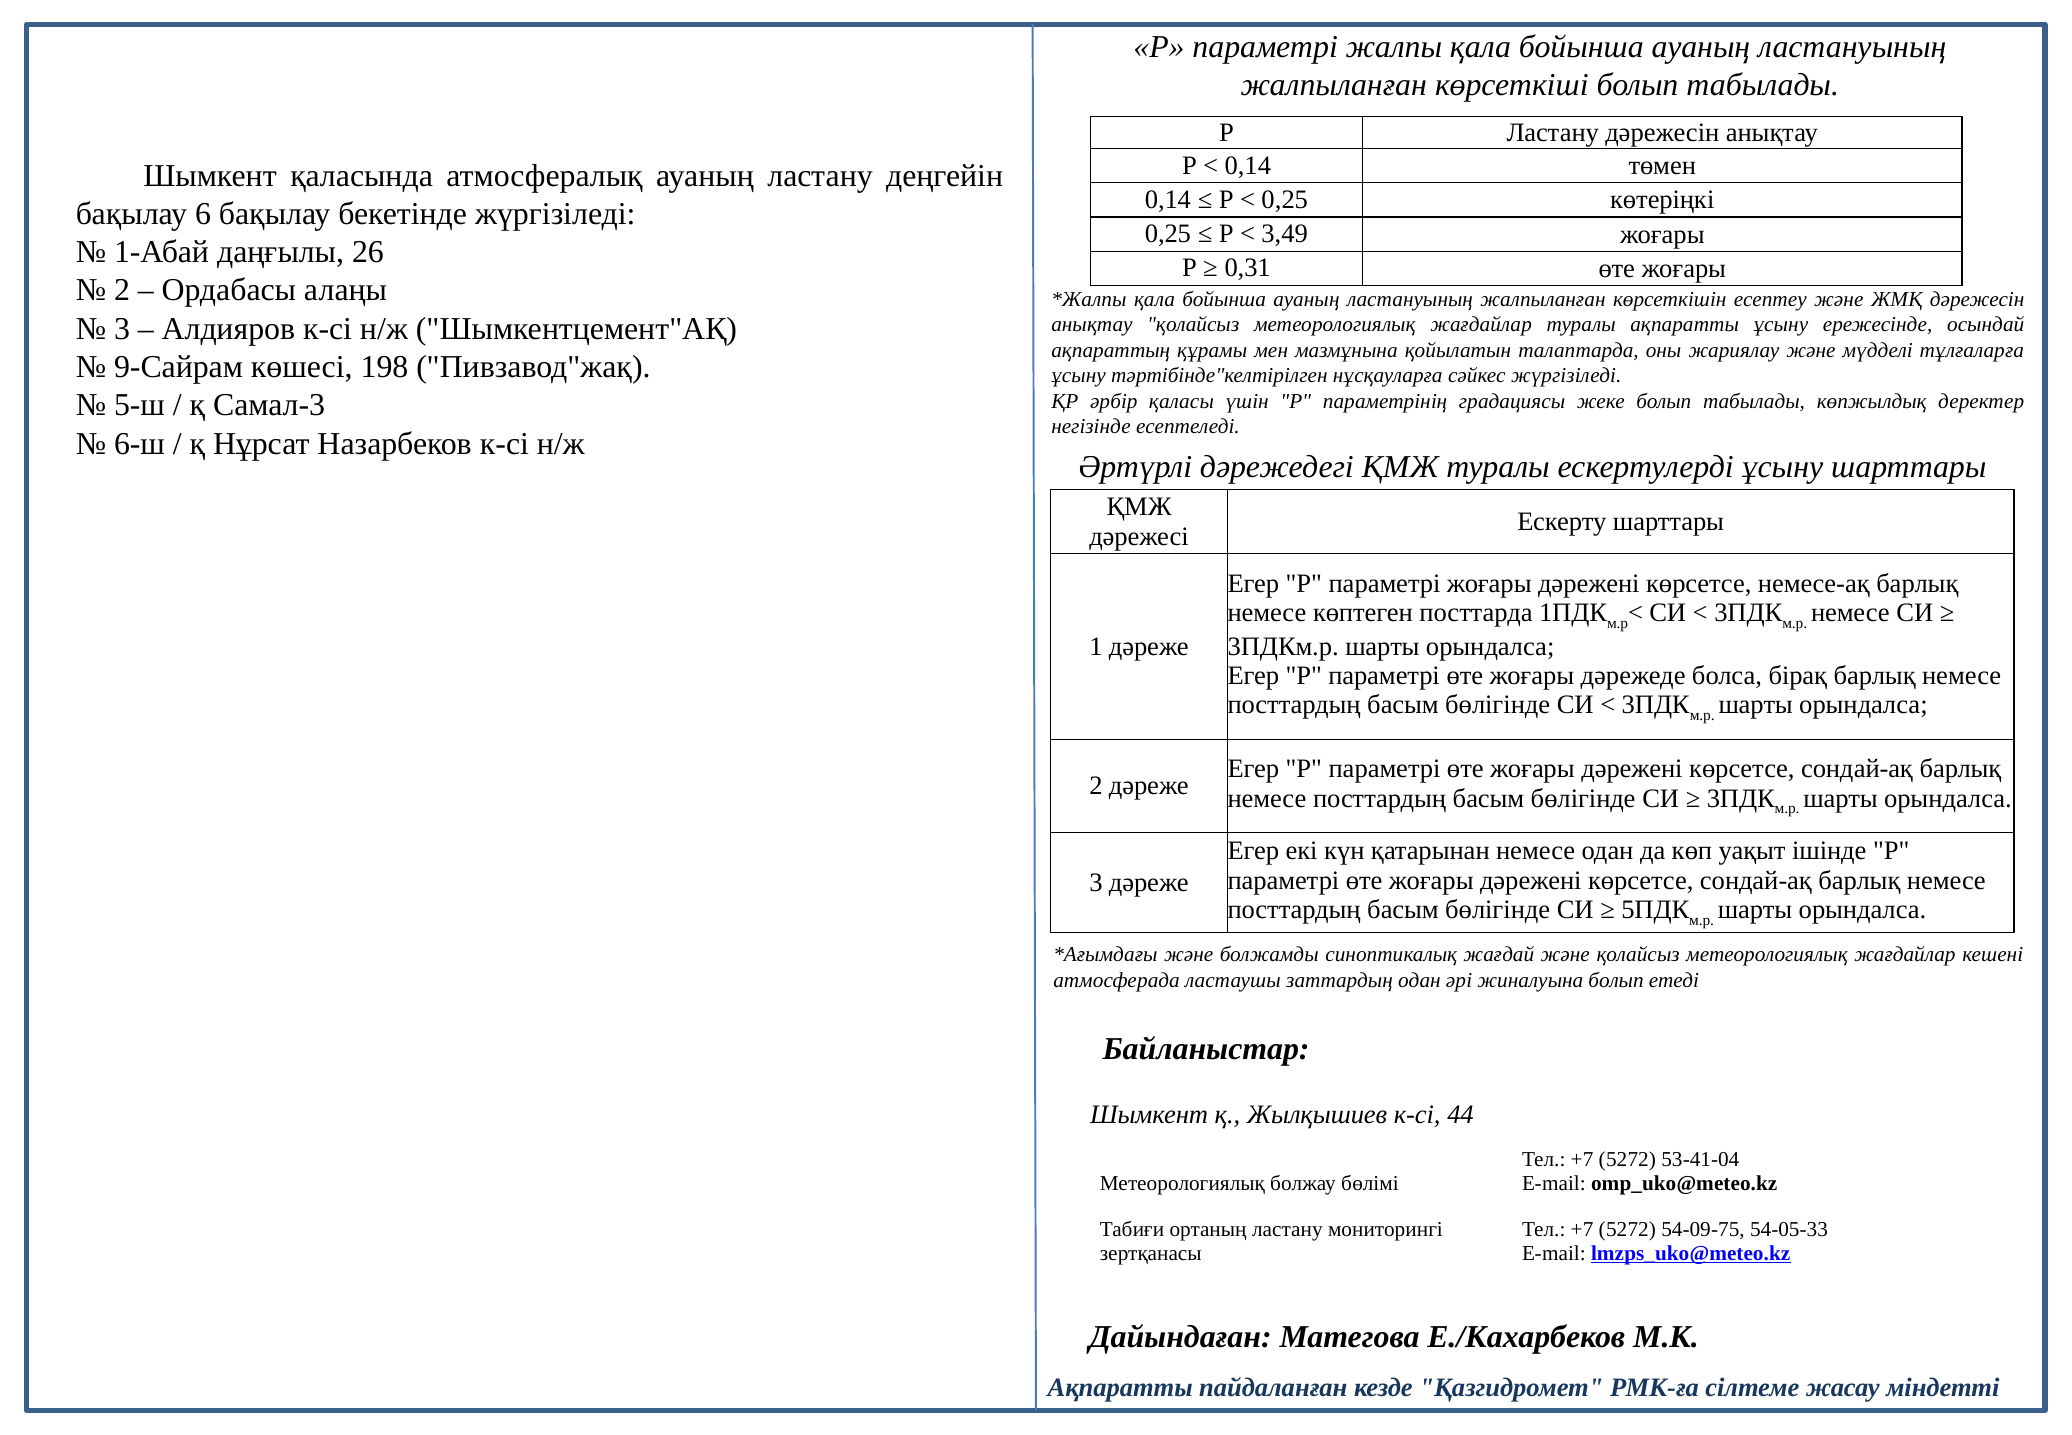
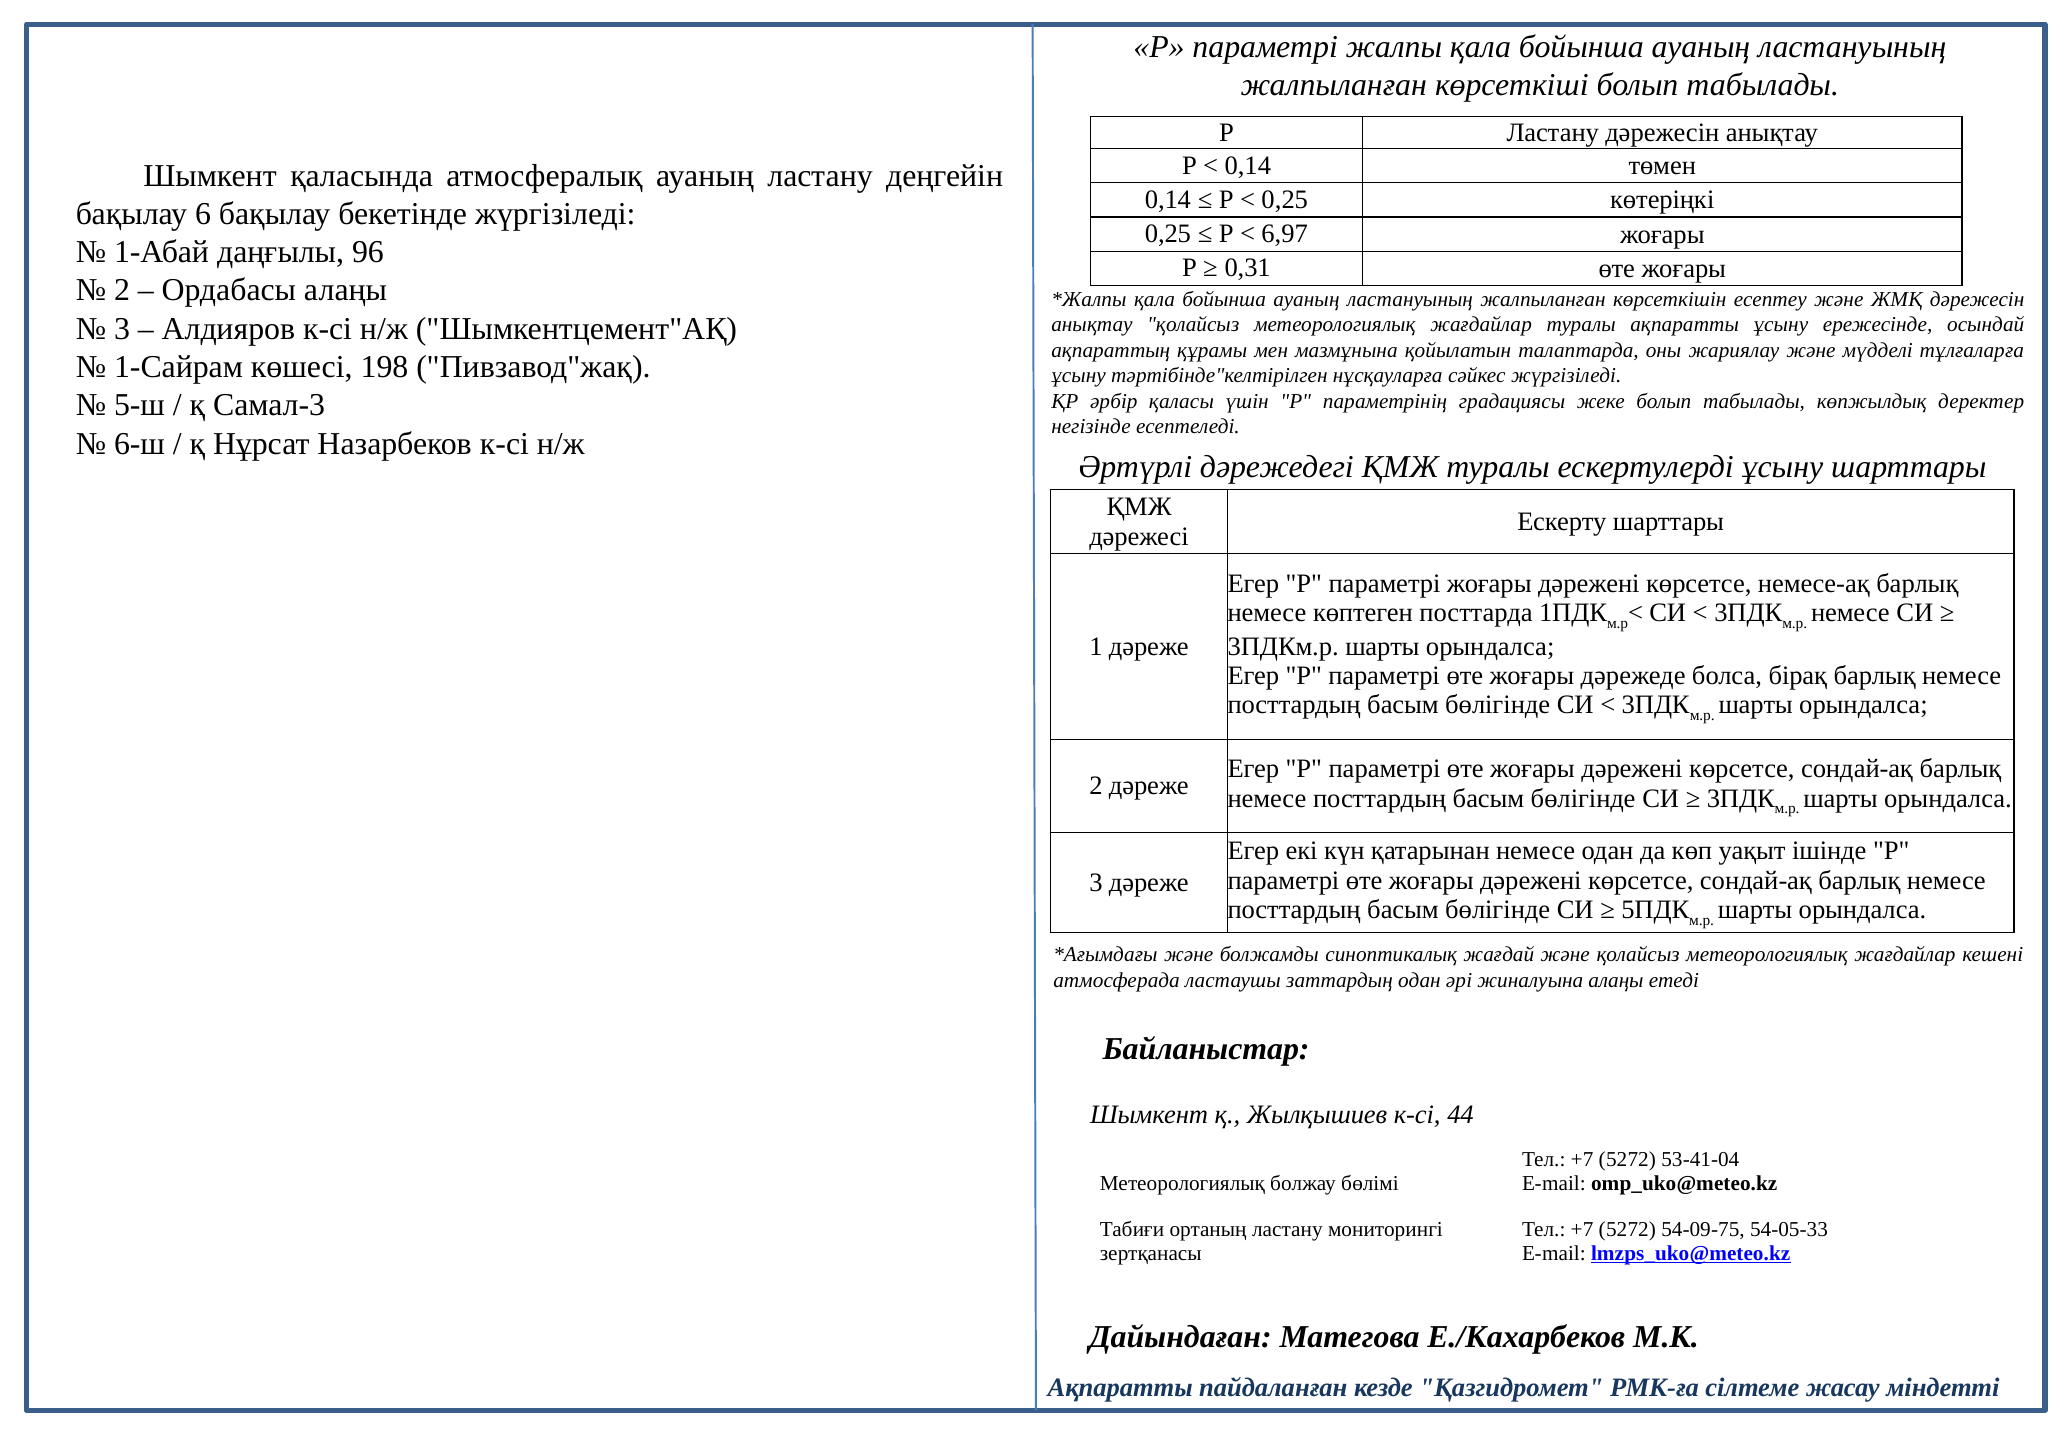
3,49: 3,49 -> 6,97
26: 26 -> 96
9-Сайрам: 9-Сайрам -> 1-Сайрам
жиналуына болып: болып -> алаңы
